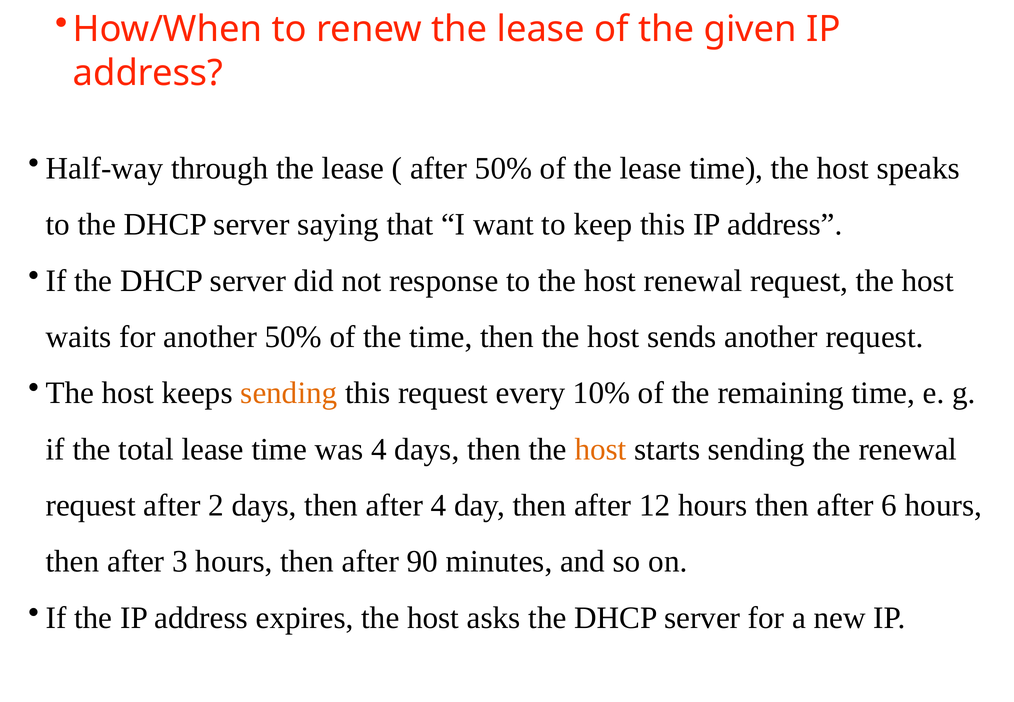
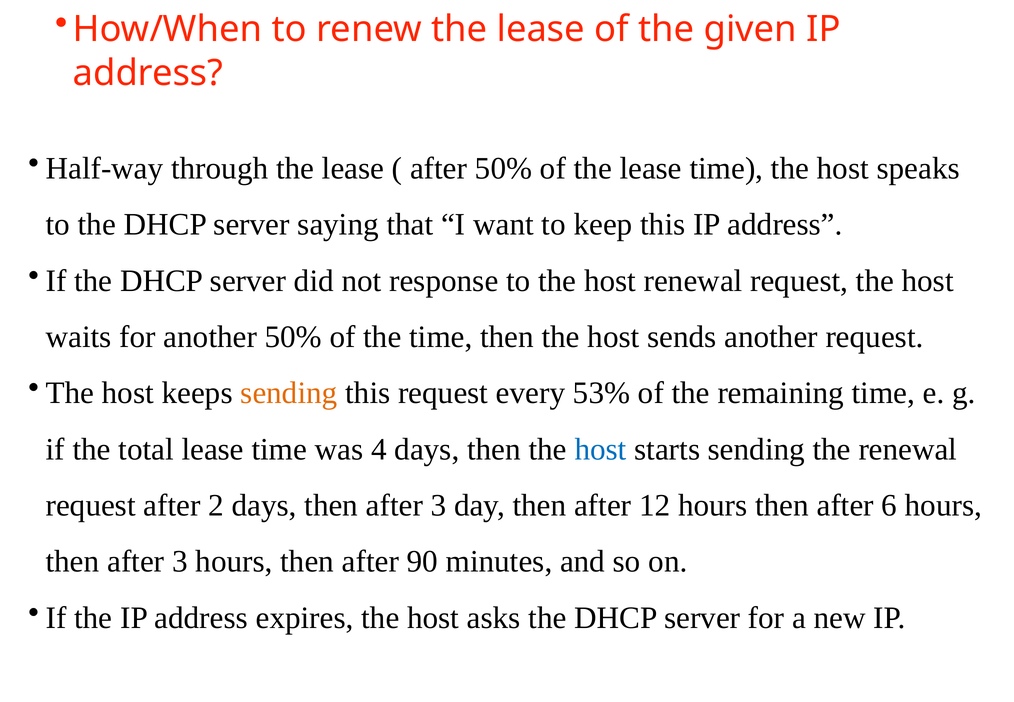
10%: 10% -> 53%
host at (601, 449) colour: orange -> blue
days then after 4: 4 -> 3
